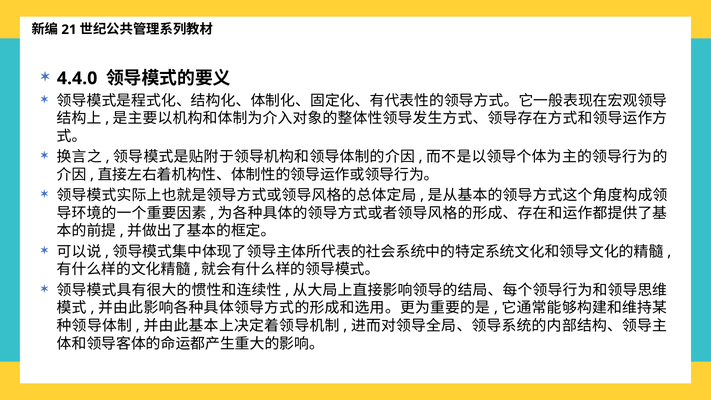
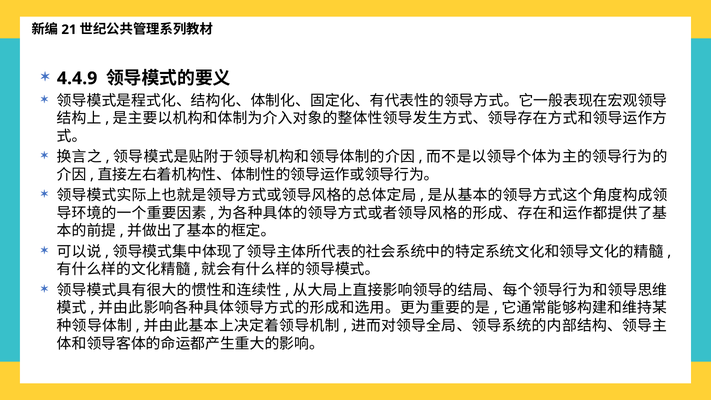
4.4.0: 4.4.0 -> 4.4.9
